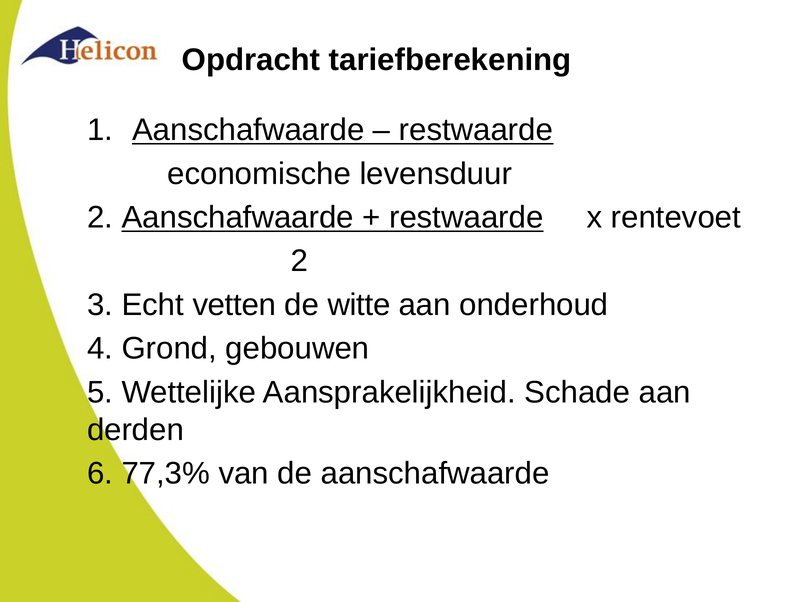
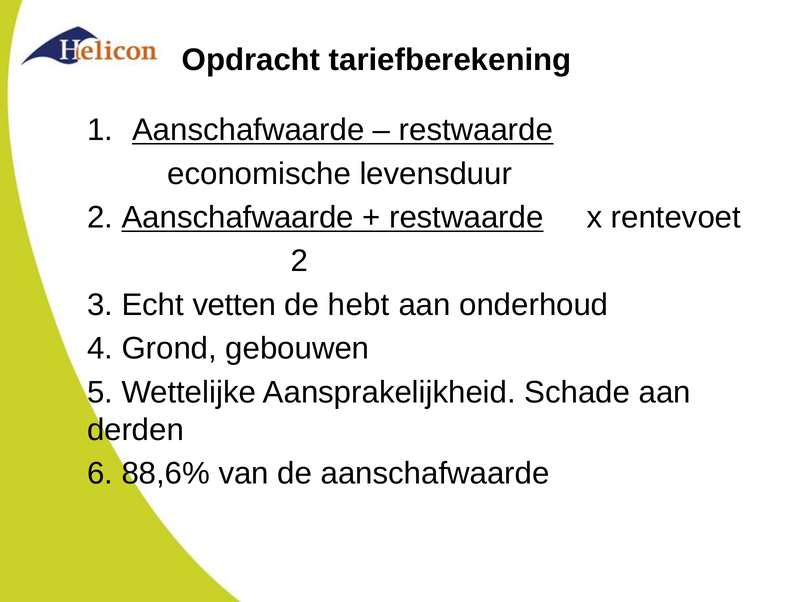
witte: witte -> hebt
77,3%: 77,3% -> 88,6%
